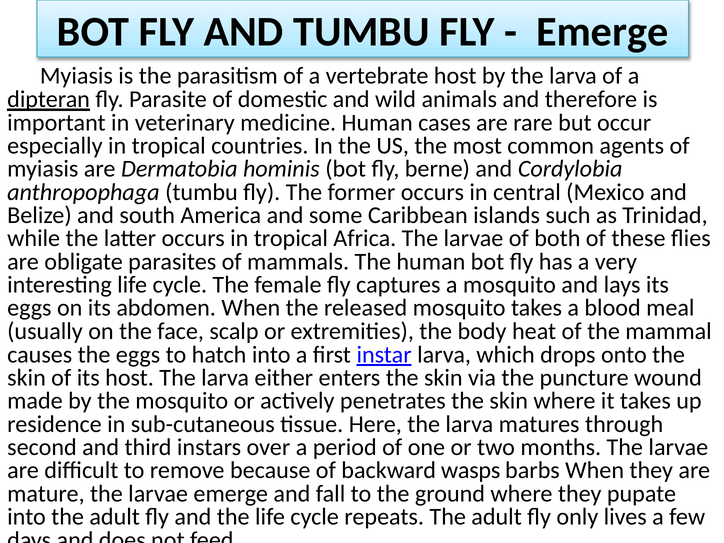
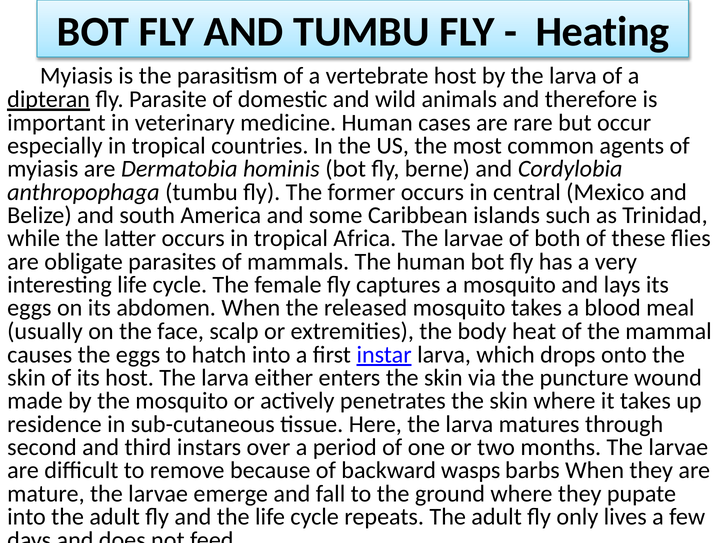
Emerge at (602, 32): Emerge -> Heating
